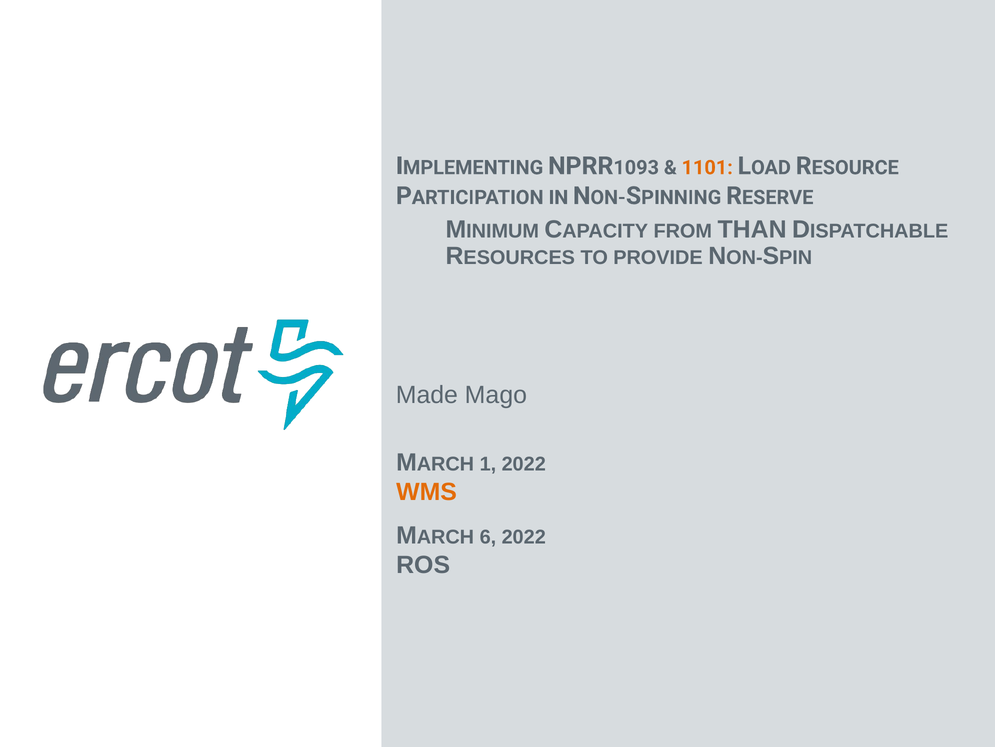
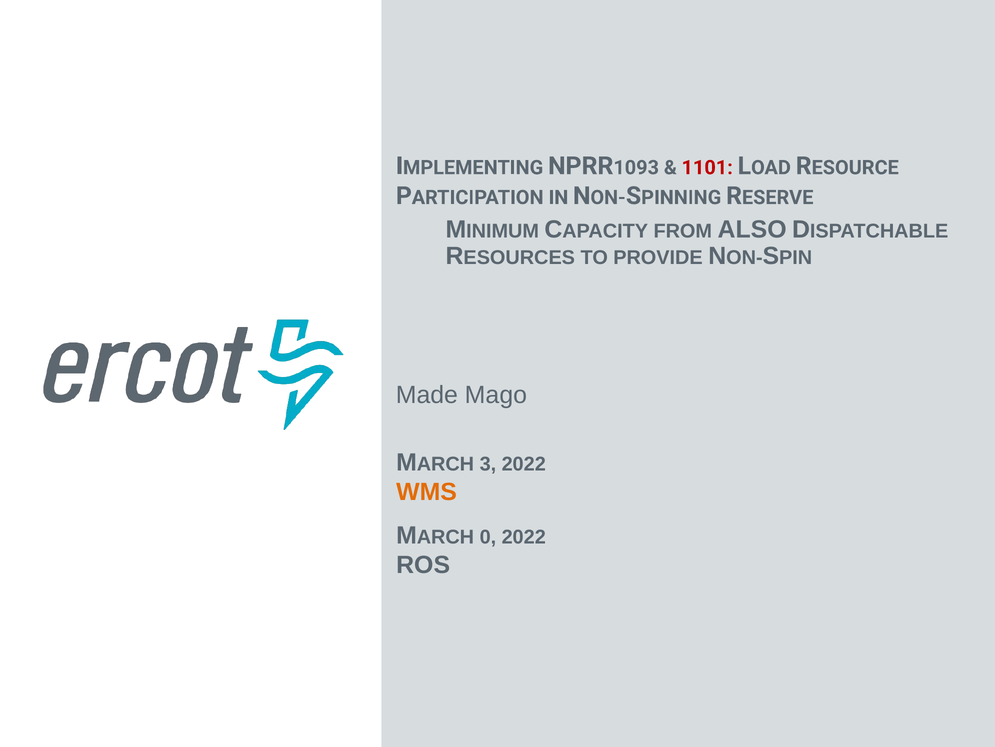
1101 colour: orange -> red
THAN: THAN -> ALSO
1: 1 -> 3
6: 6 -> 0
